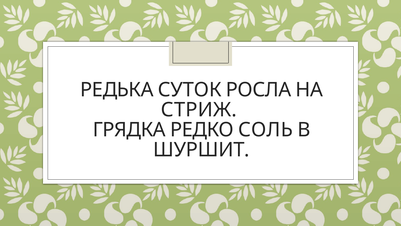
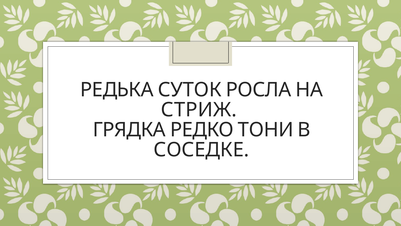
СОЛЬ: СОЛЬ -> ТОНИ
ШУРШИТ: ШУРШИТ -> СОСЕДКЕ
